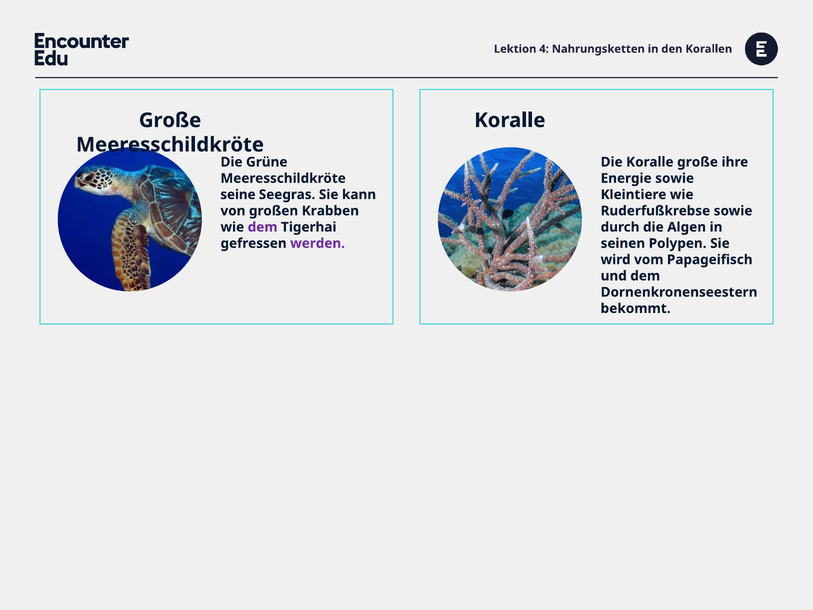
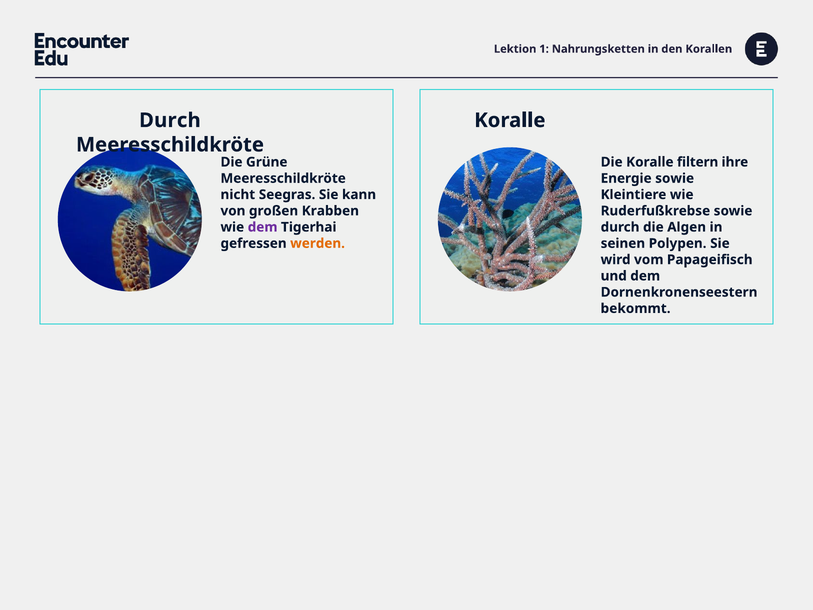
4: 4 -> 1
Große at (170, 120): Große -> Durch
Koralle große: große -> filtern
seine: seine -> nicht
werden colour: purple -> orange
